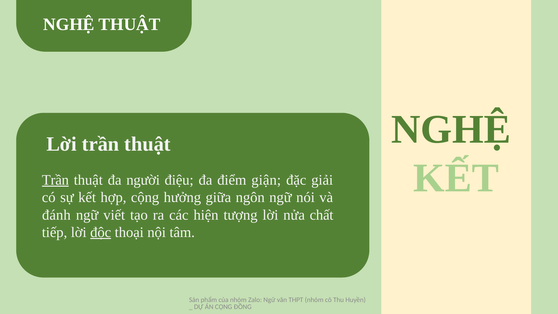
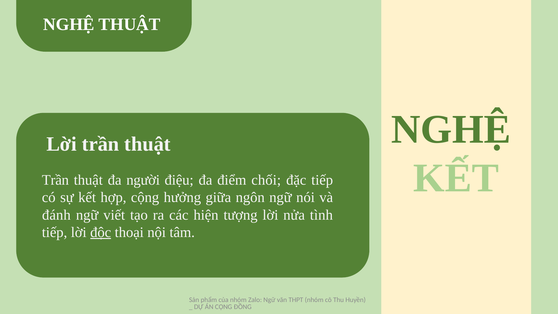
Trần at (55, 180) underline: present -> none
giận: giận -> chối
đặc giải: giải -> tiếp
chất: chất -> tình
